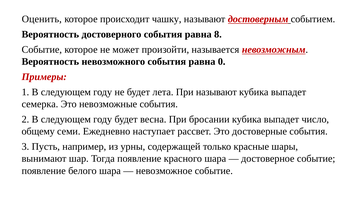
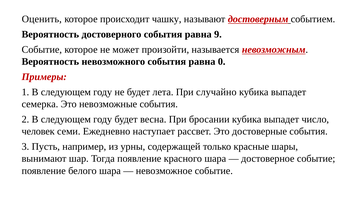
8: 8 -> 9
При называют: называют -> случайно
общему: общему -> человек
